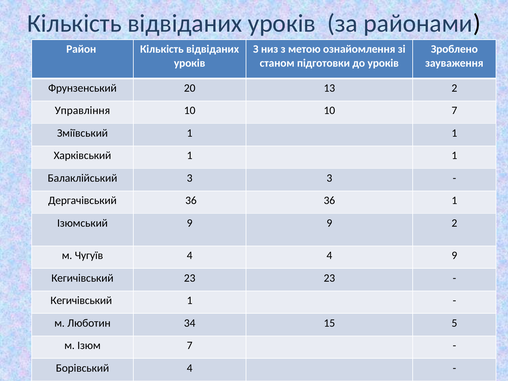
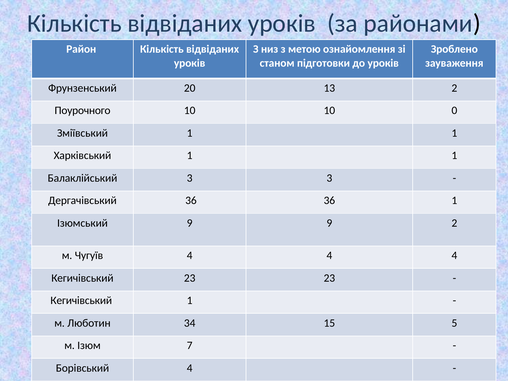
Управління: Управління -> Поурочного
10 7: 7 -> 0
4 4 9: 9 -> 4
